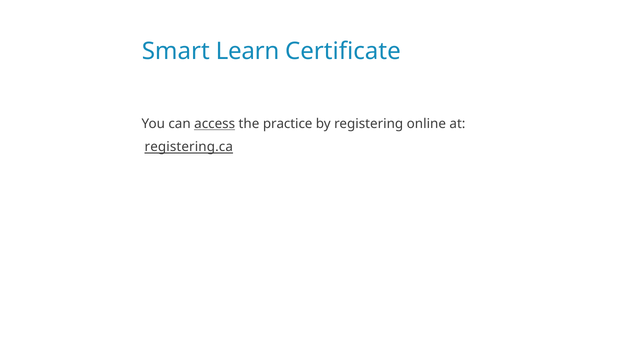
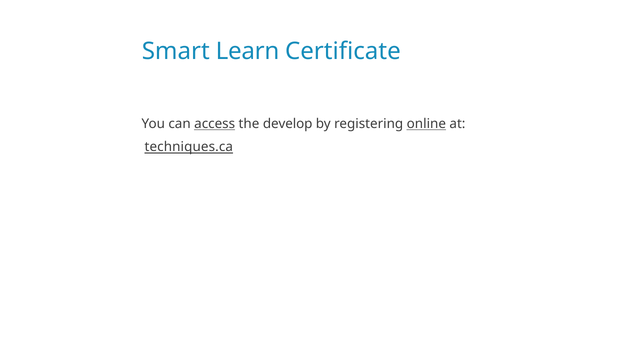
practice: practice -> develop
online underline: none -> present
registering.ca: registering.ca -> techniques.ca
